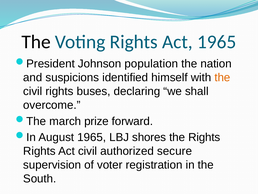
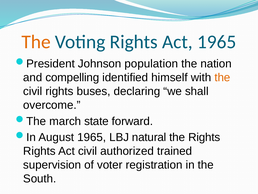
The at (36, 42) colour: black -> orange
suspicions: suspicions -> compelling
prize: prize -> state
shores: shores -> natural
secure: secure -> trained
